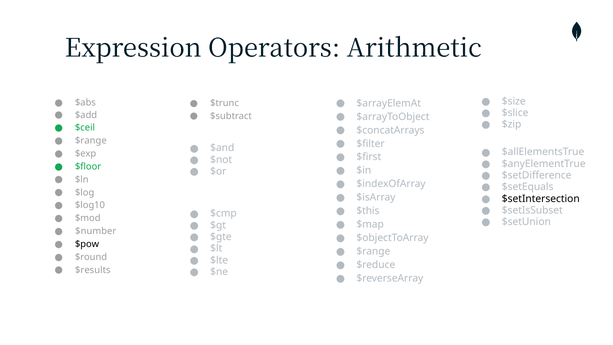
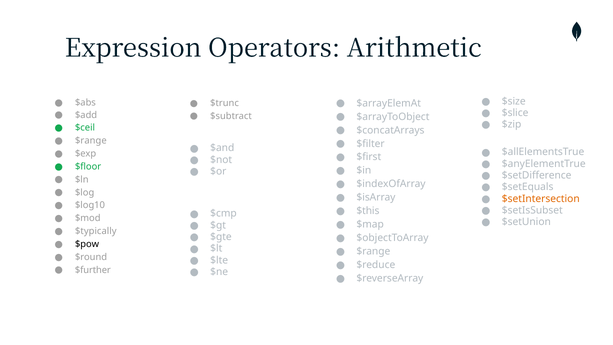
$setIntersection colour: black -> orange
$number: $number -> $typically
$results: $results -> $further
